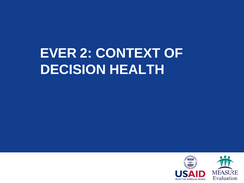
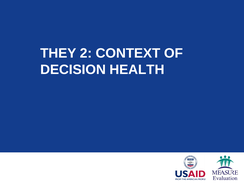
EVER: EVER -> THEY
